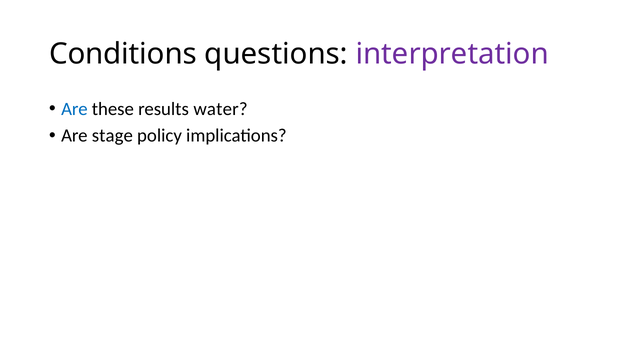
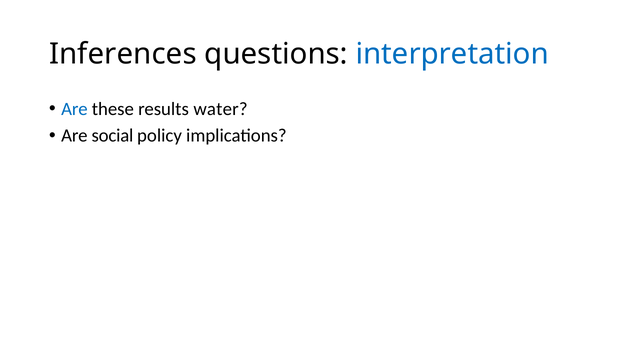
Conditions: Conditions -> Inferences
interpretation colour: purple -> blue
stage: stage -> social
